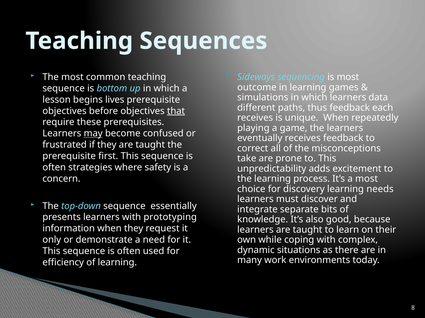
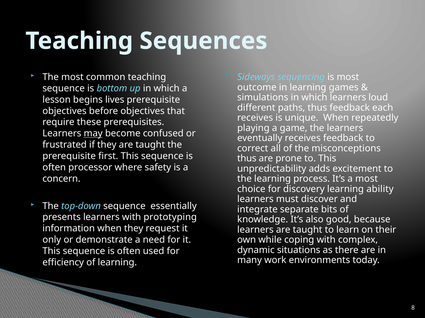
data: data -> loud
that underline: present -> none
take at (247, 159): take -> thus
strategies: strategies -> processor
needs: needs -> ability
